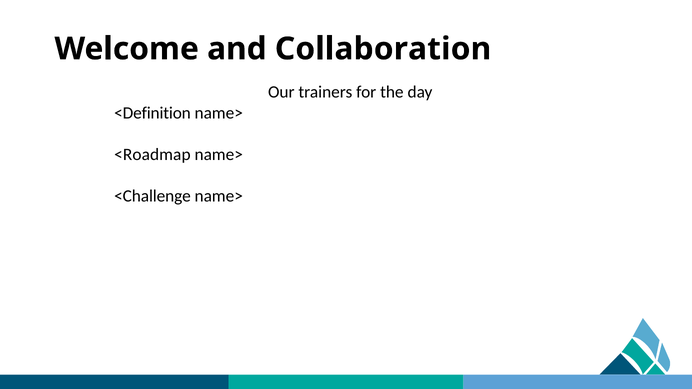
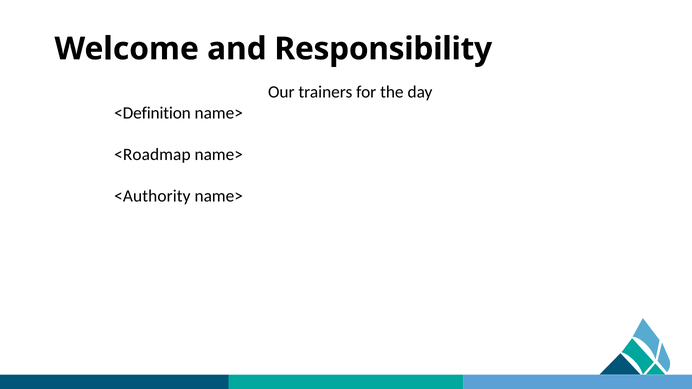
Collaboration: Collaboration -> Responsibility
<Challenge: <Challenge -> <Authority
